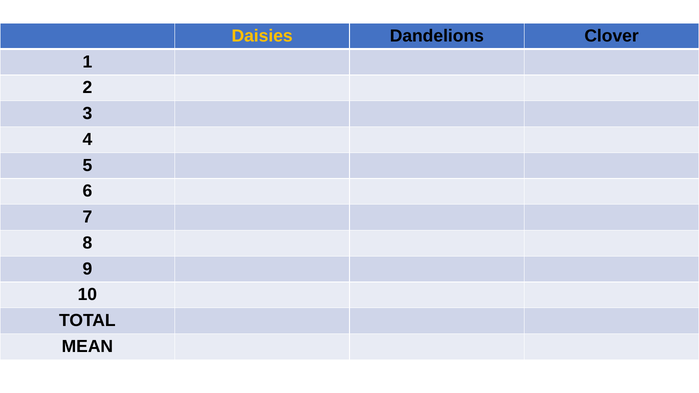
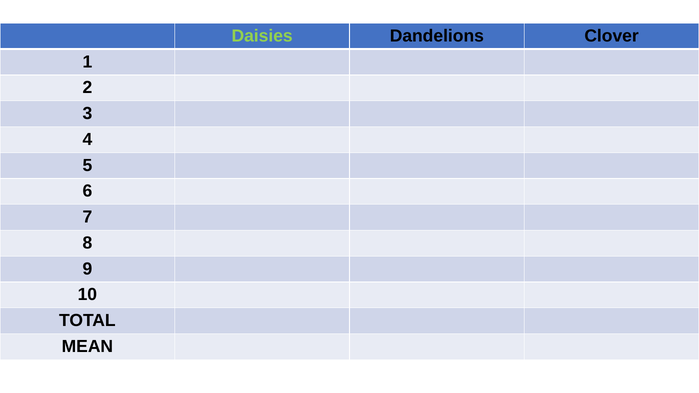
Daisies colour: yellow -> light green
